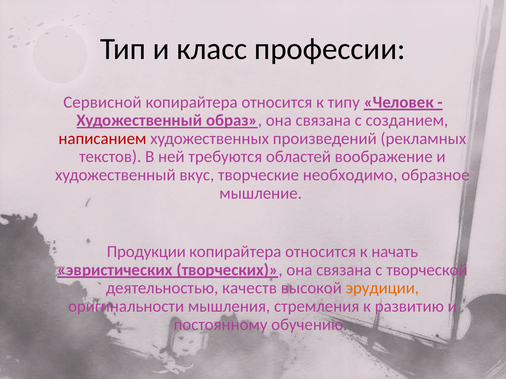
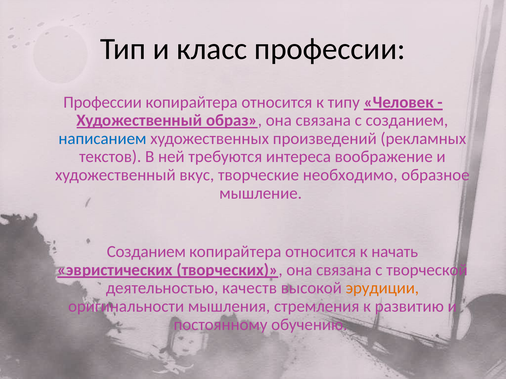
Сервисной at (102, 102): Сервисной -> Профессии
написанием colour: red -> blue
областей: областей -> интереса
Продукции at (146, 252): Продукции -> Созданием
